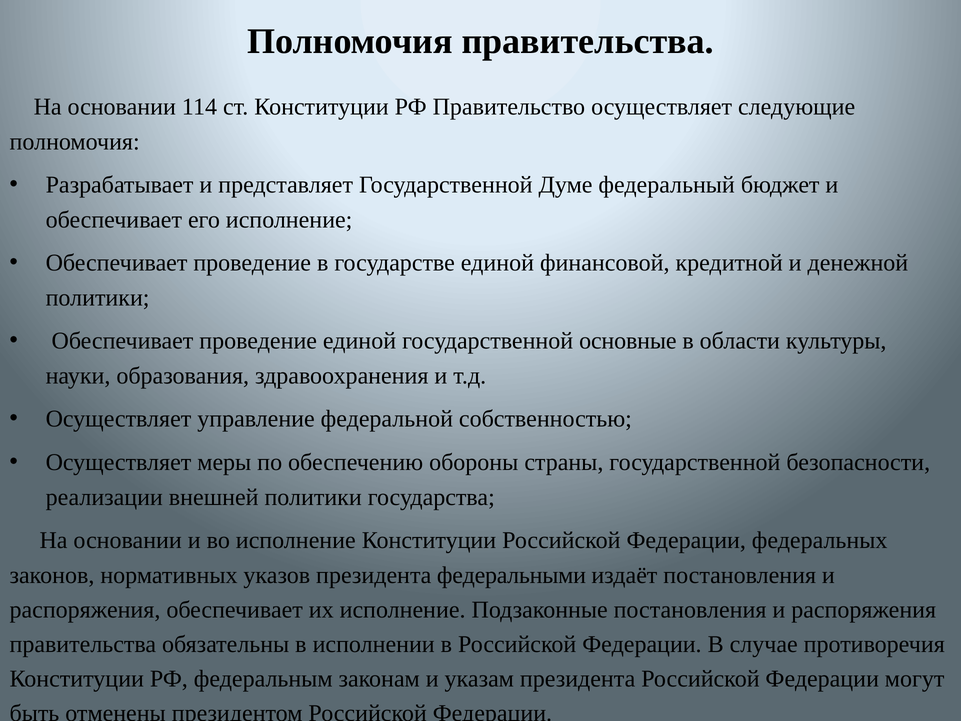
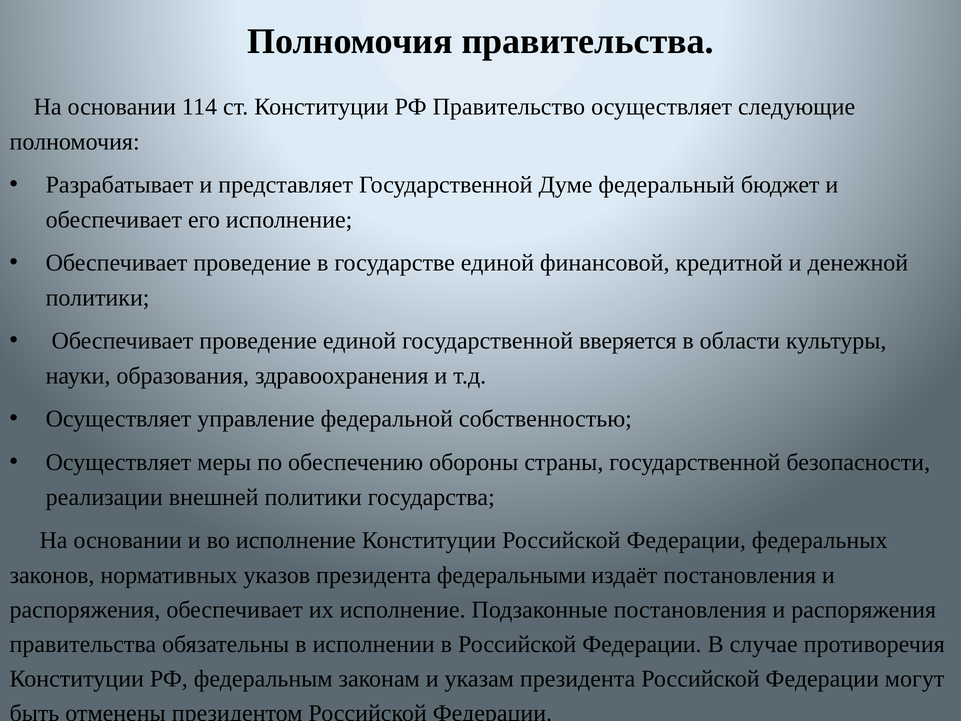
основные: основные -> вверяется
